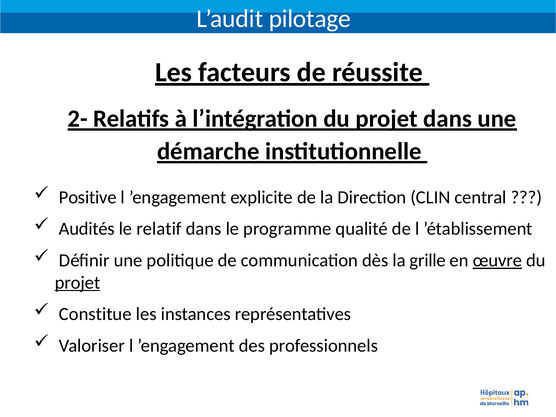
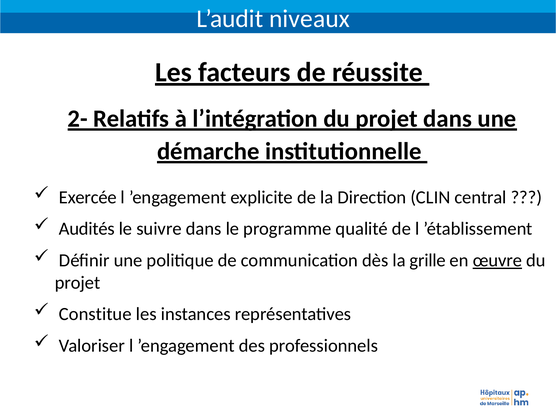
pilotage: pilotage -> niveaux
Positive: Positive -> Exercée
relatif: relatif -> suivre
projet at (77, 283) underline: present -> none
